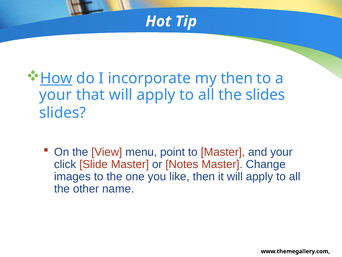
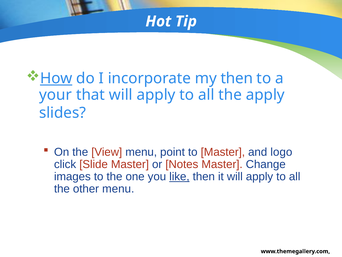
the slides: slides -> apply
and your: your -> logo
like underline: none -> present
other name: name -> menu
